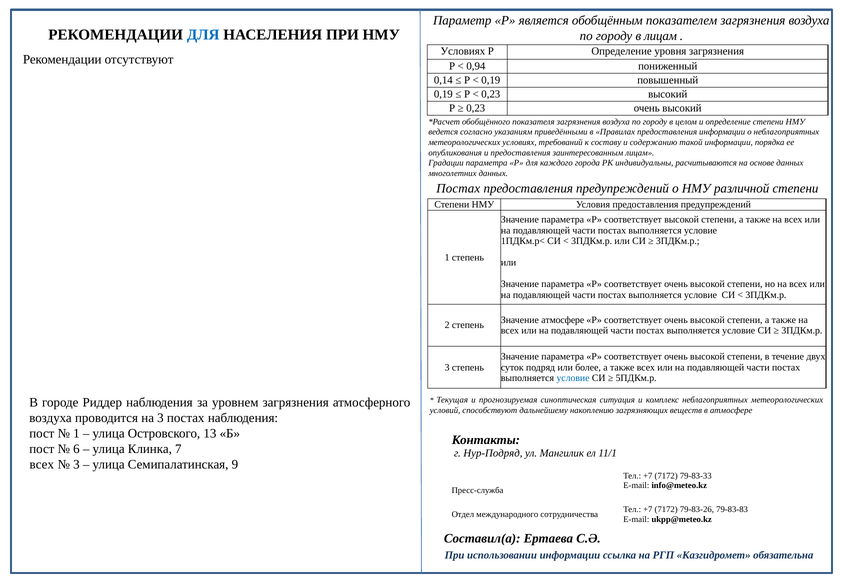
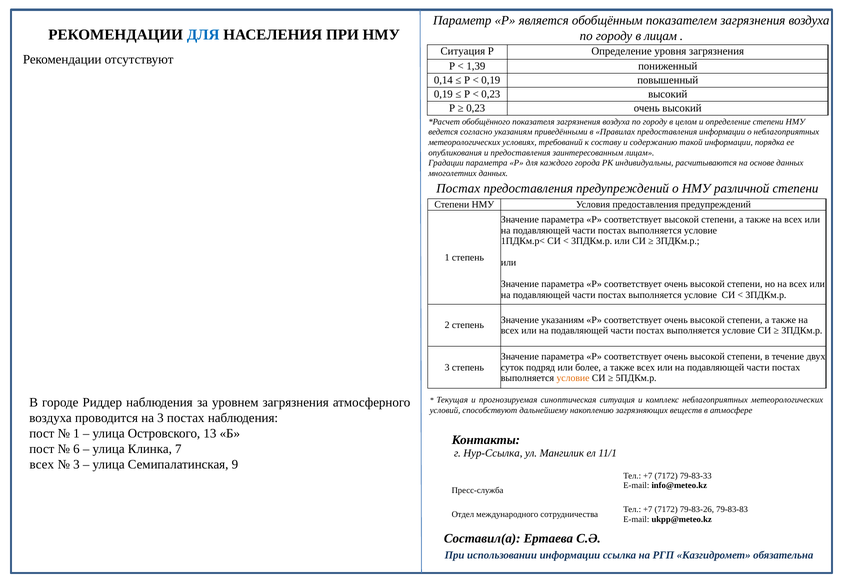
Условиях at (463, 51): Условиях -> Ситуация
0,94: 0,94 -> 1,39
Значение атмосфере: атмосфере -> указаниям
условие at (573, 378) colour: blue -> orange
Нур-Подряд: Нур-Подряд -> Нур-Ссылка
